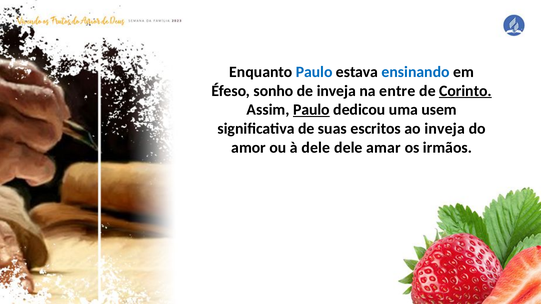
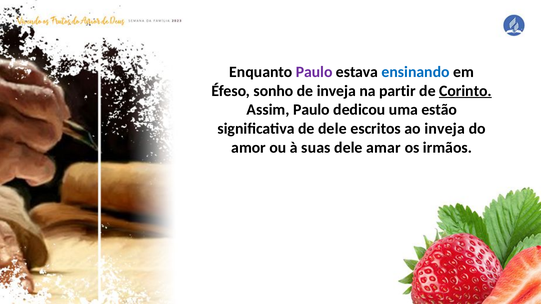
Paulo at (314, 72) colour: blue -> purple
entre: entre -> partir
Paulo at (311, 110) underline: present -> none
usem: usem -> estão
de suas: suas -> dele
à dele: dele -> suas
